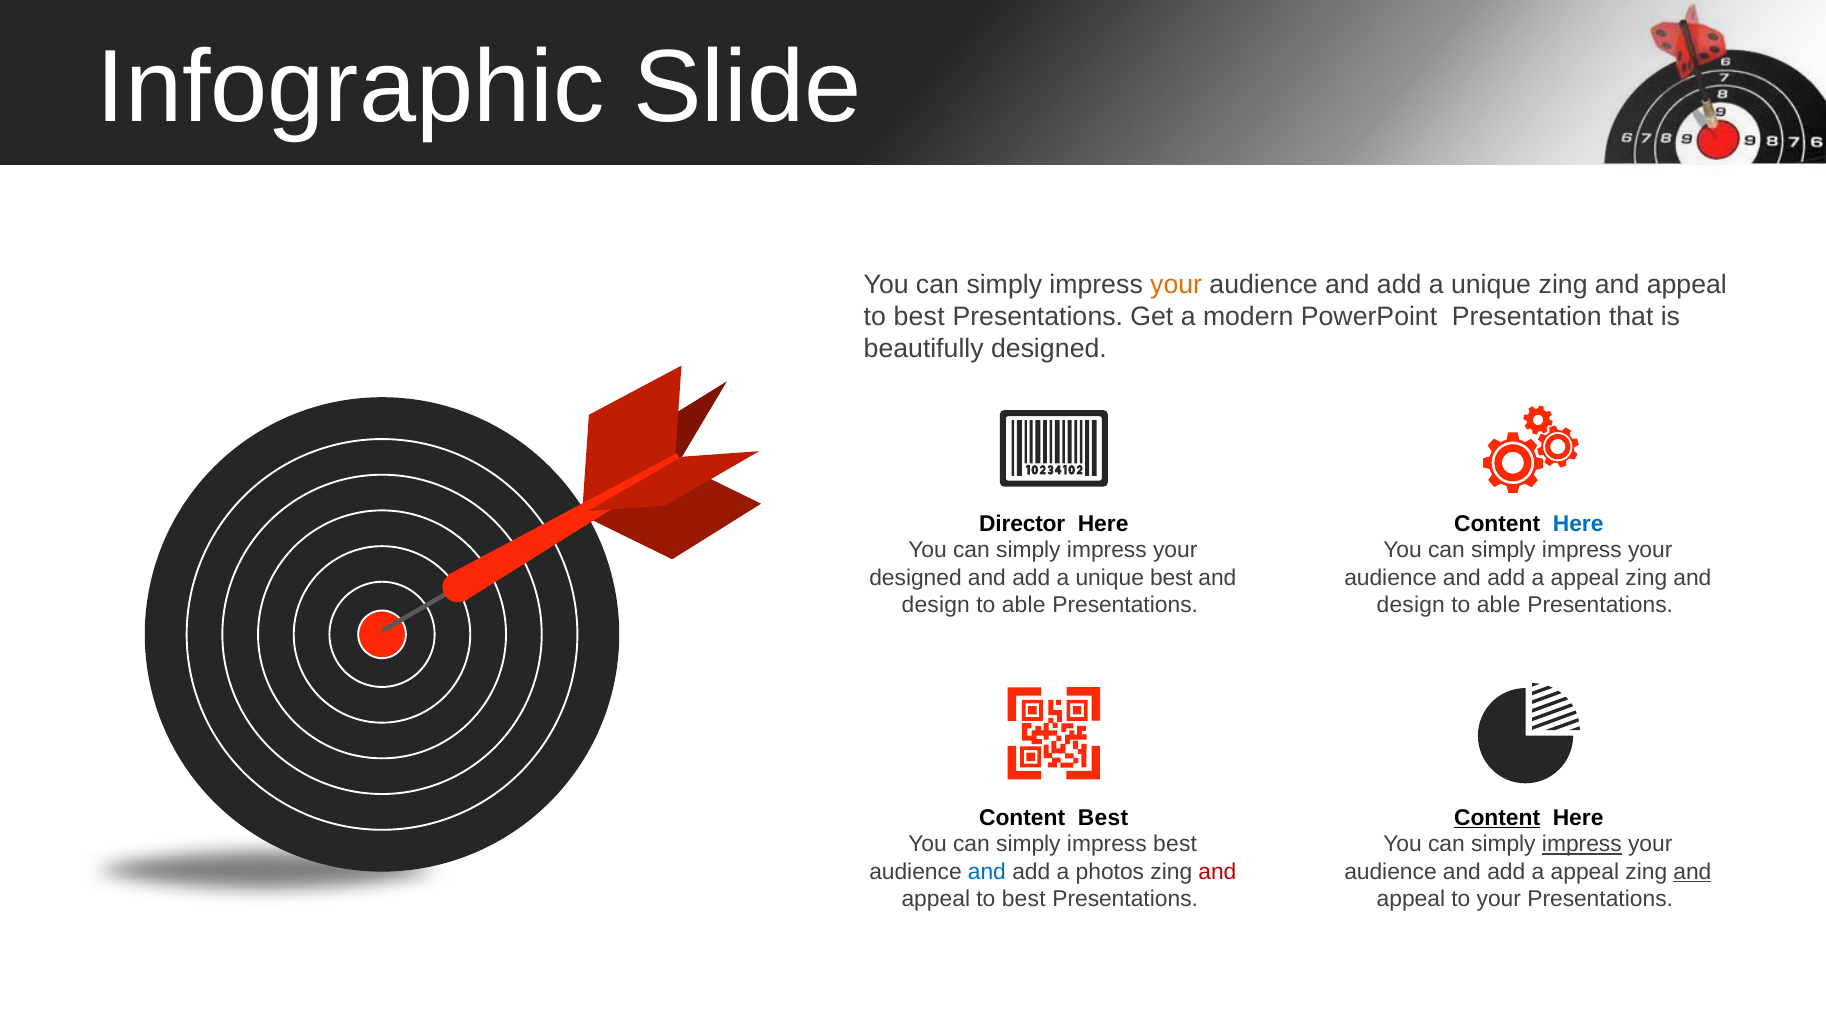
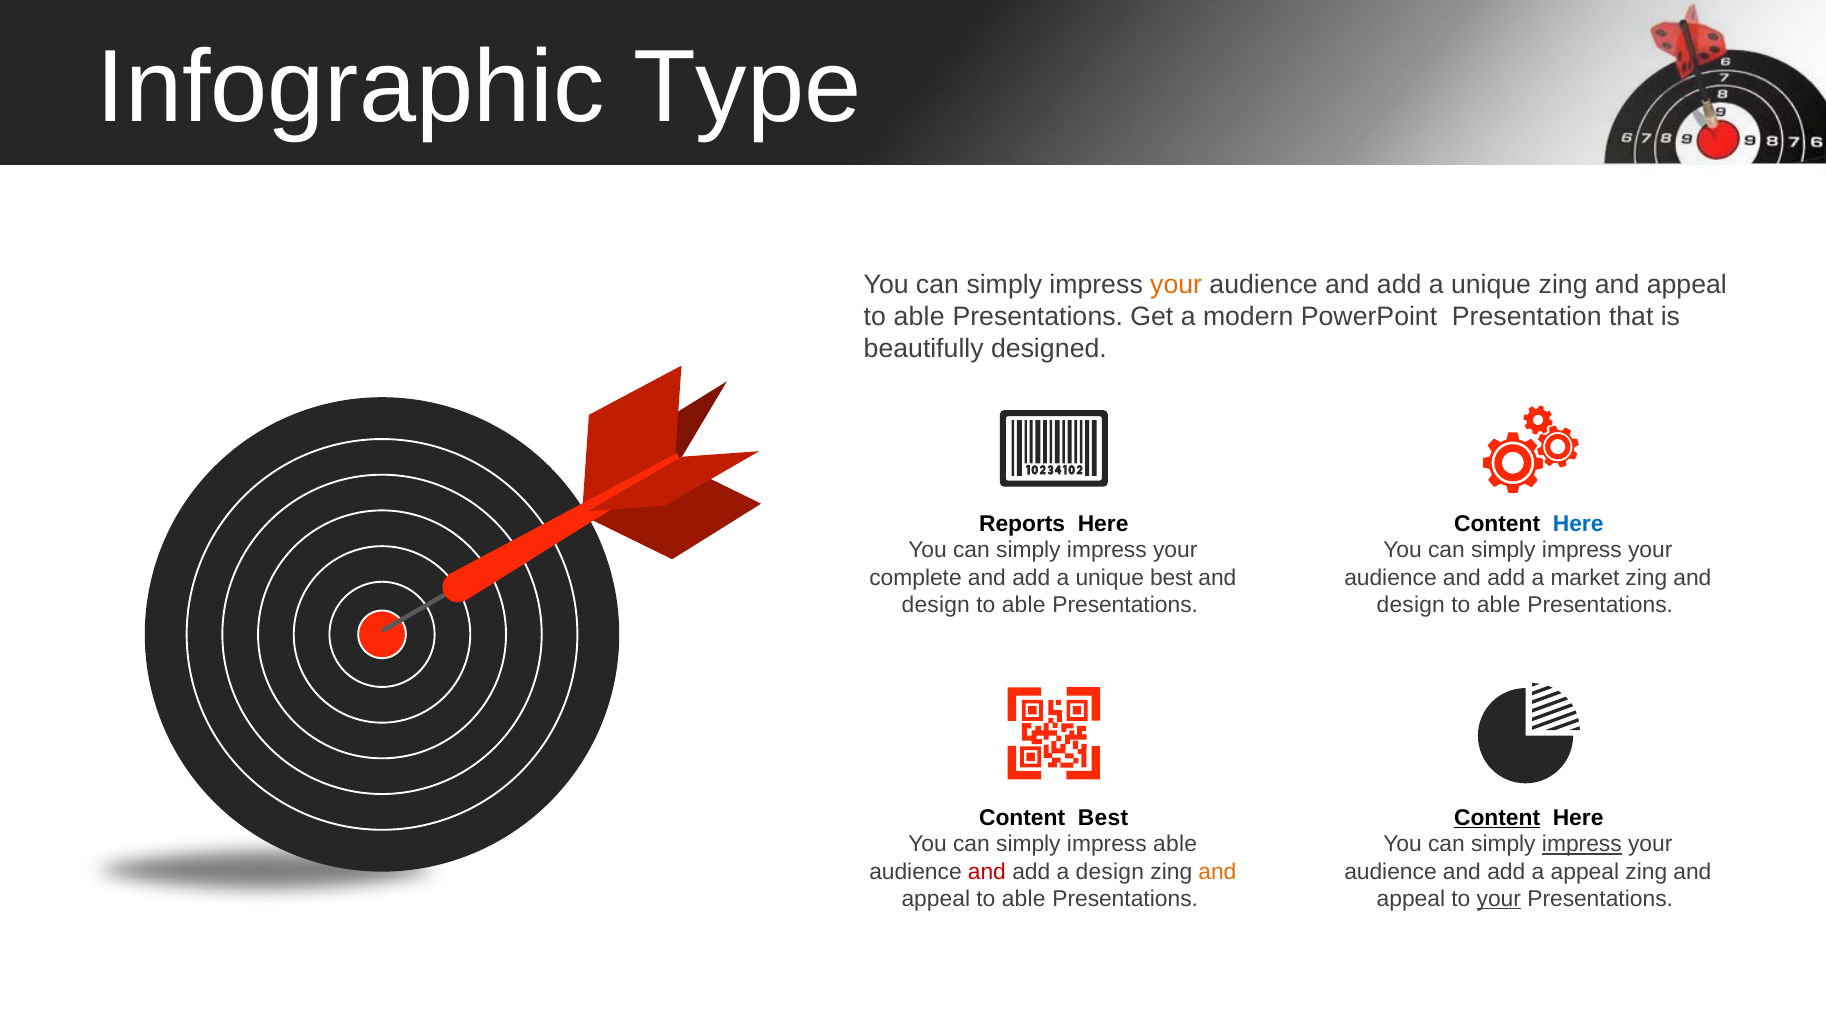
Slide: Slide -> Type
best at (919, 317): best -> able
Director: Director -> Reports
designed at (916, 578): designed -> complete
appeal at (1585, 578): appeal -> market
impress best: best -> able
and at (987, 872) colour: blue -> red
a photos: photos -> design
and at (1217, 872) colour: red -> orange
and at (1692, 872) underline: present -> none
best at (1024, 899): best -> able
your at (1499, 899) underline: none -> present
